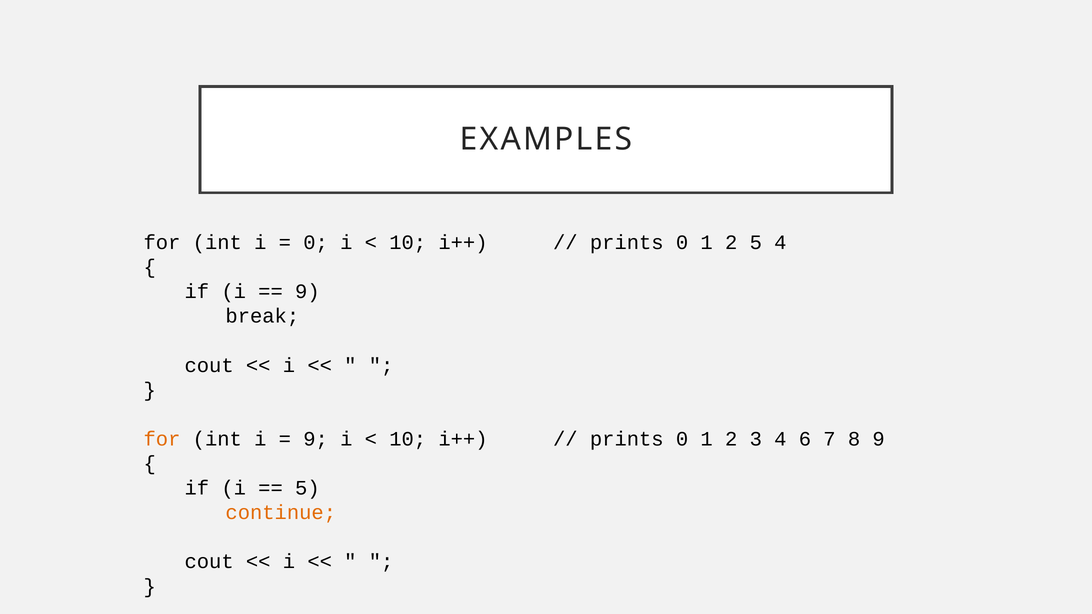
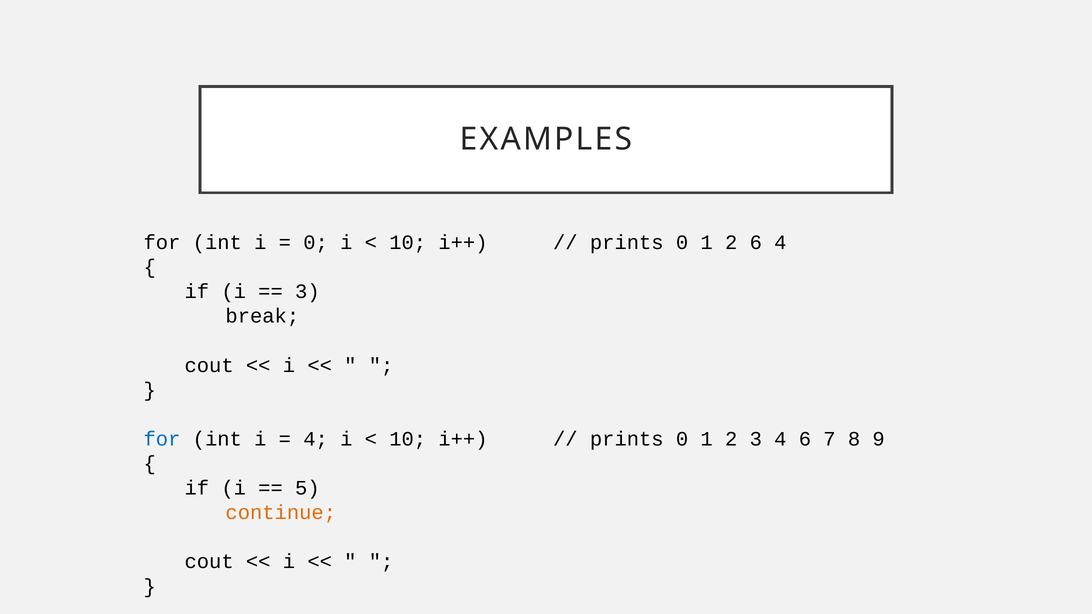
2 5: 5 -> 6
9 at (307, 292): 9 -> 3
for at (162, 439) colour: orange -> blue
9 at (316, 439): 9 -> 4
